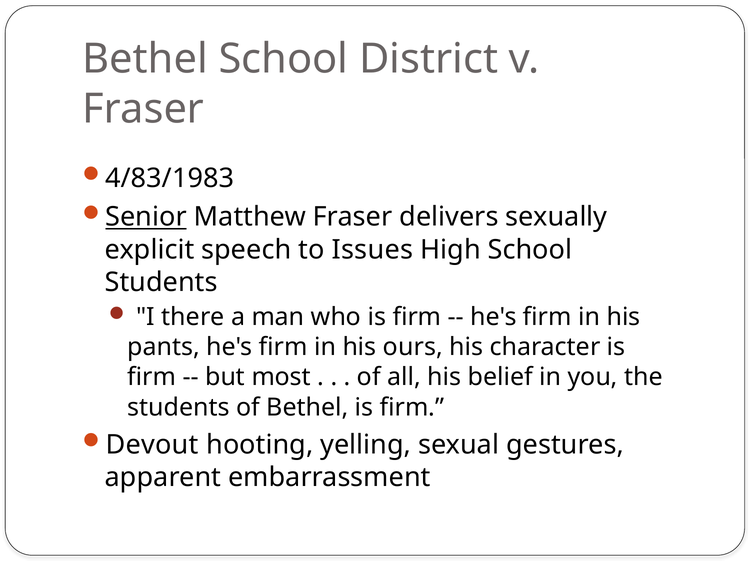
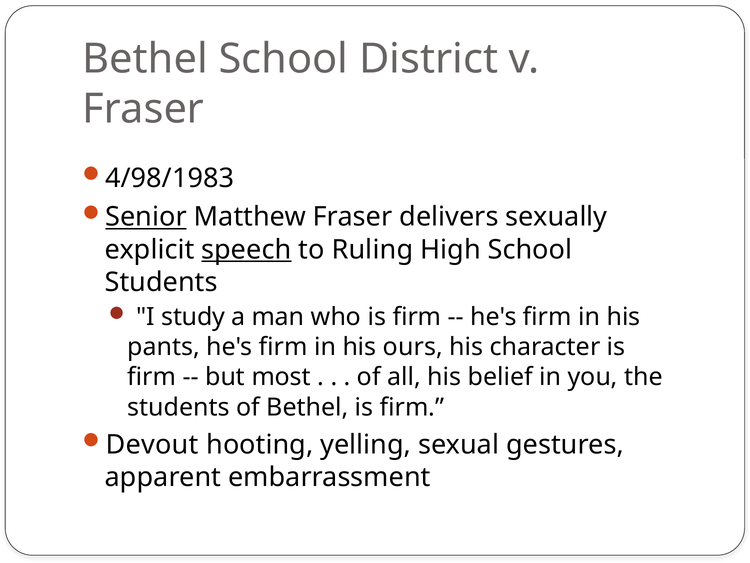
4/83/1983: 4/83/1983 -> 4/98/1983
speech underline: none -> present
Issues: Issues -> Ruling
there: there -> study
